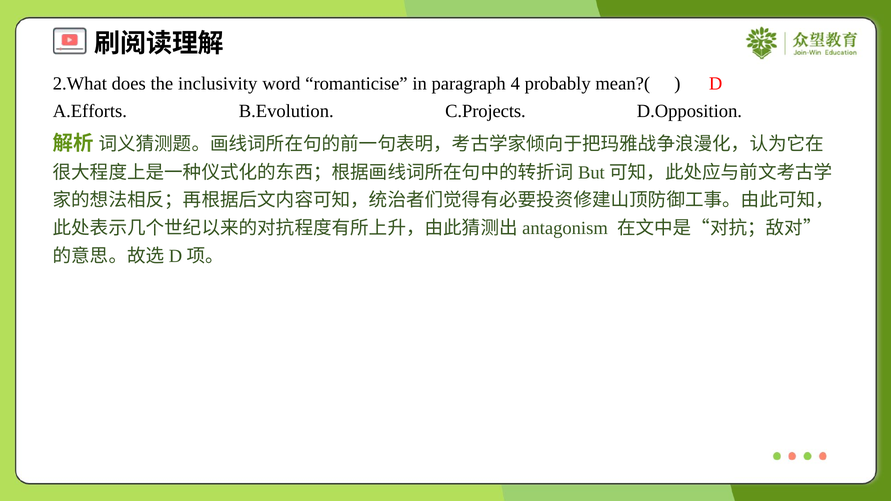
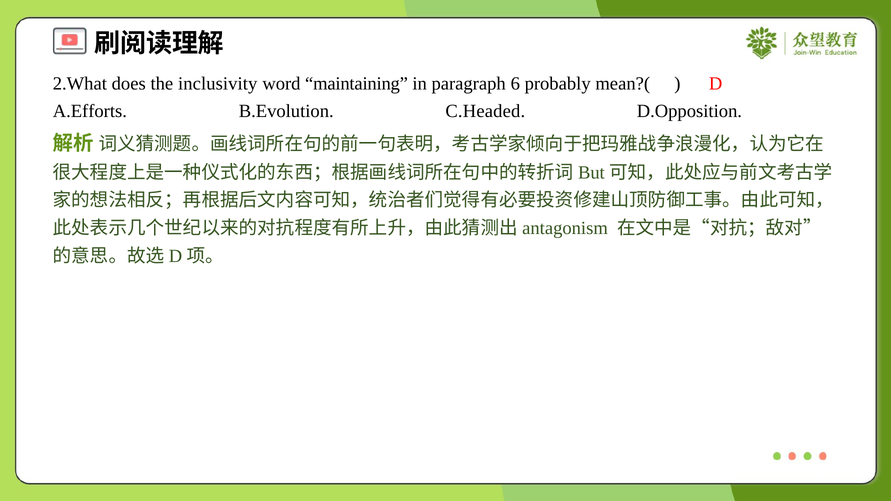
romanticise: romanticise -> maintaining
4: 4 -> 6
C.Projects: C.Projects -> C.Headed
